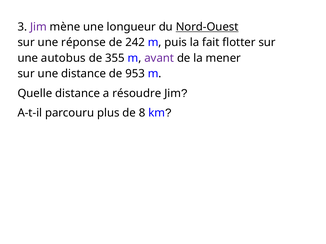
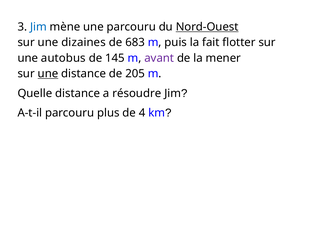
Jim at (38, 27) colour: purple -> blue
une longueur: longueur -> parcouru
réponse: réponse -> dizaines
242: 242 -> 683
355: 355 -> 145
une at (48, 74) underline: none -> present
953: 953 -> 205
8: 8 -> 4
